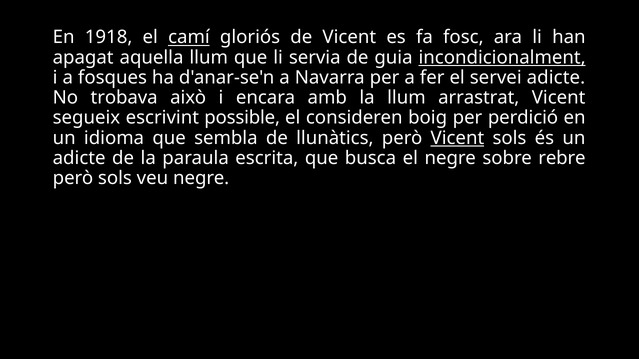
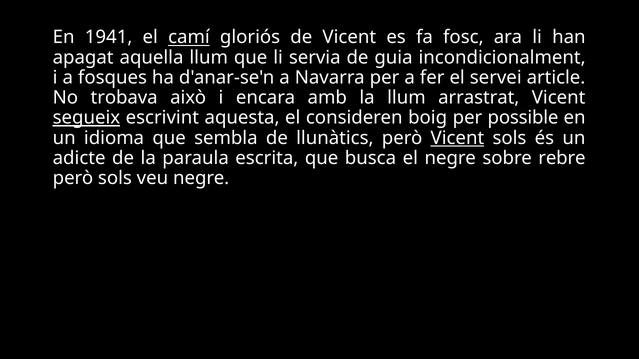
1918: 1918 -> 1941
incondicionalment underline: present -> none
servei adicte: adicte -> article
segueix underline: none -> present
possible: possible -> aquesta
perdició: perdició -> possible
